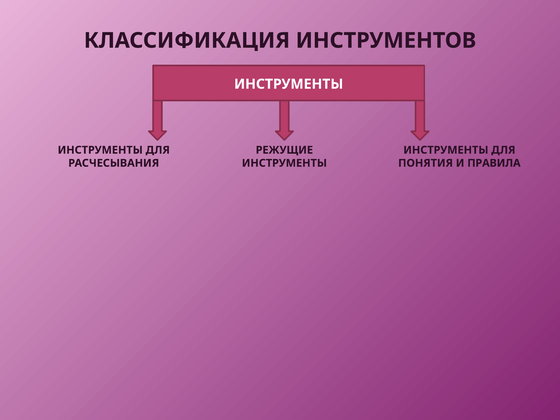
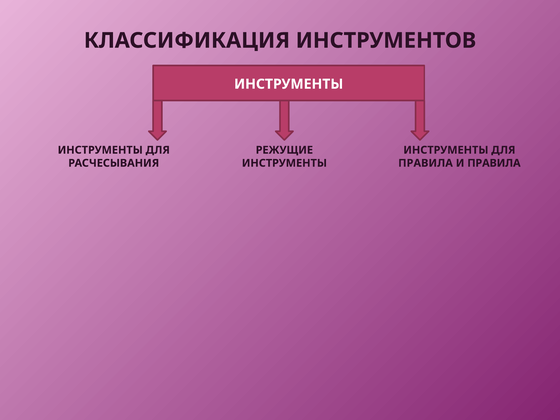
ПОНЯТИЯ at (426, 163): ПОНЯТИЯ -> ПРАВИЛА
